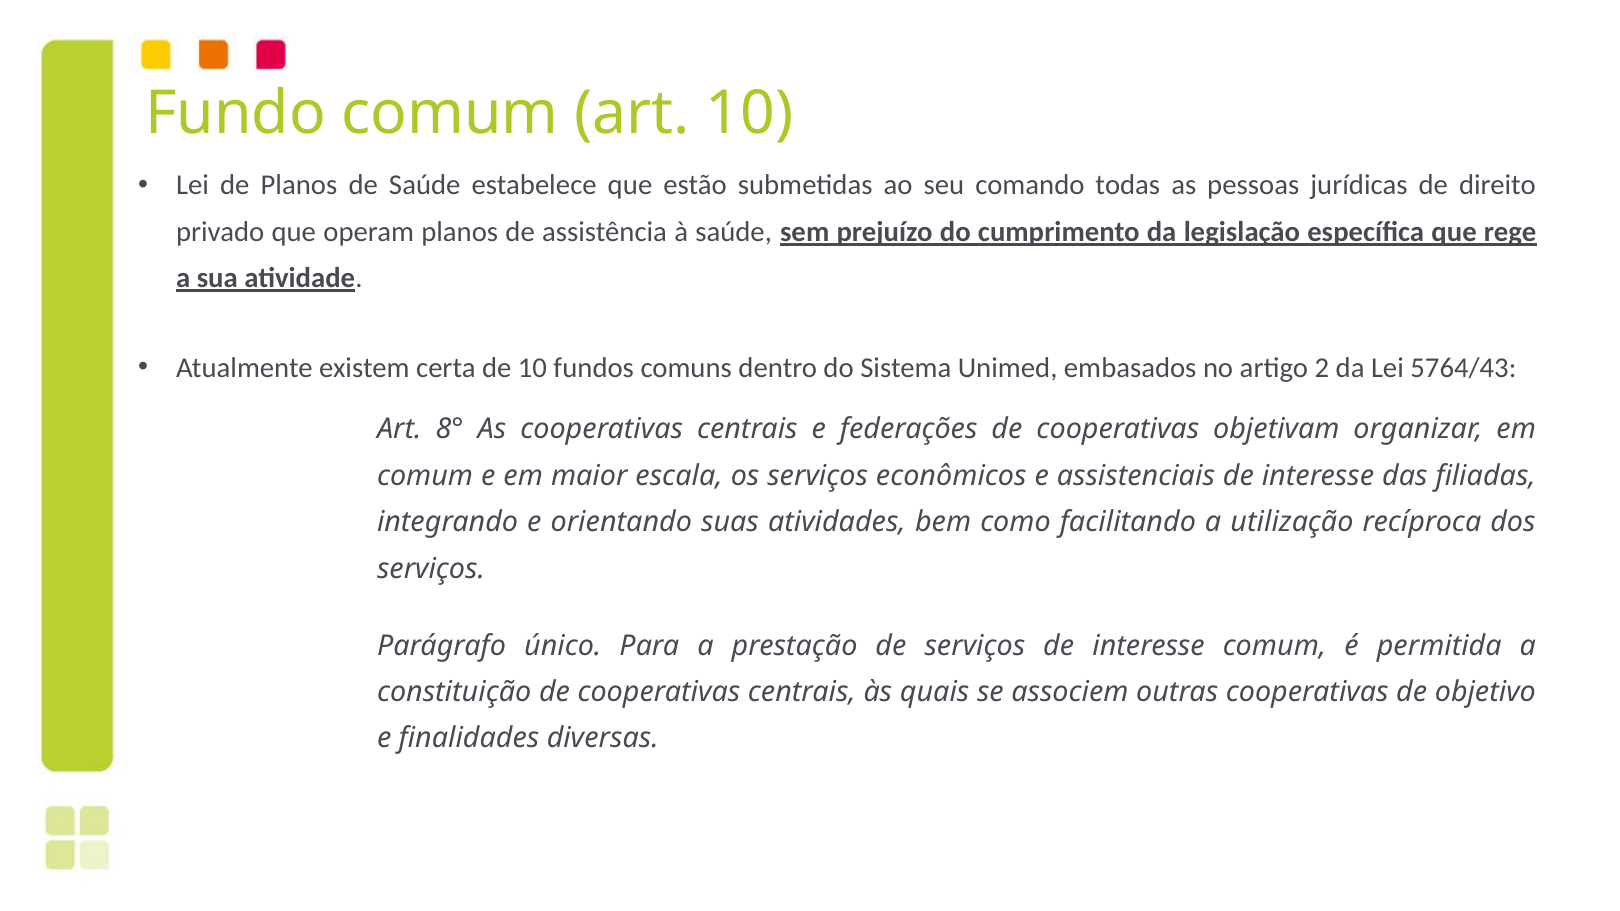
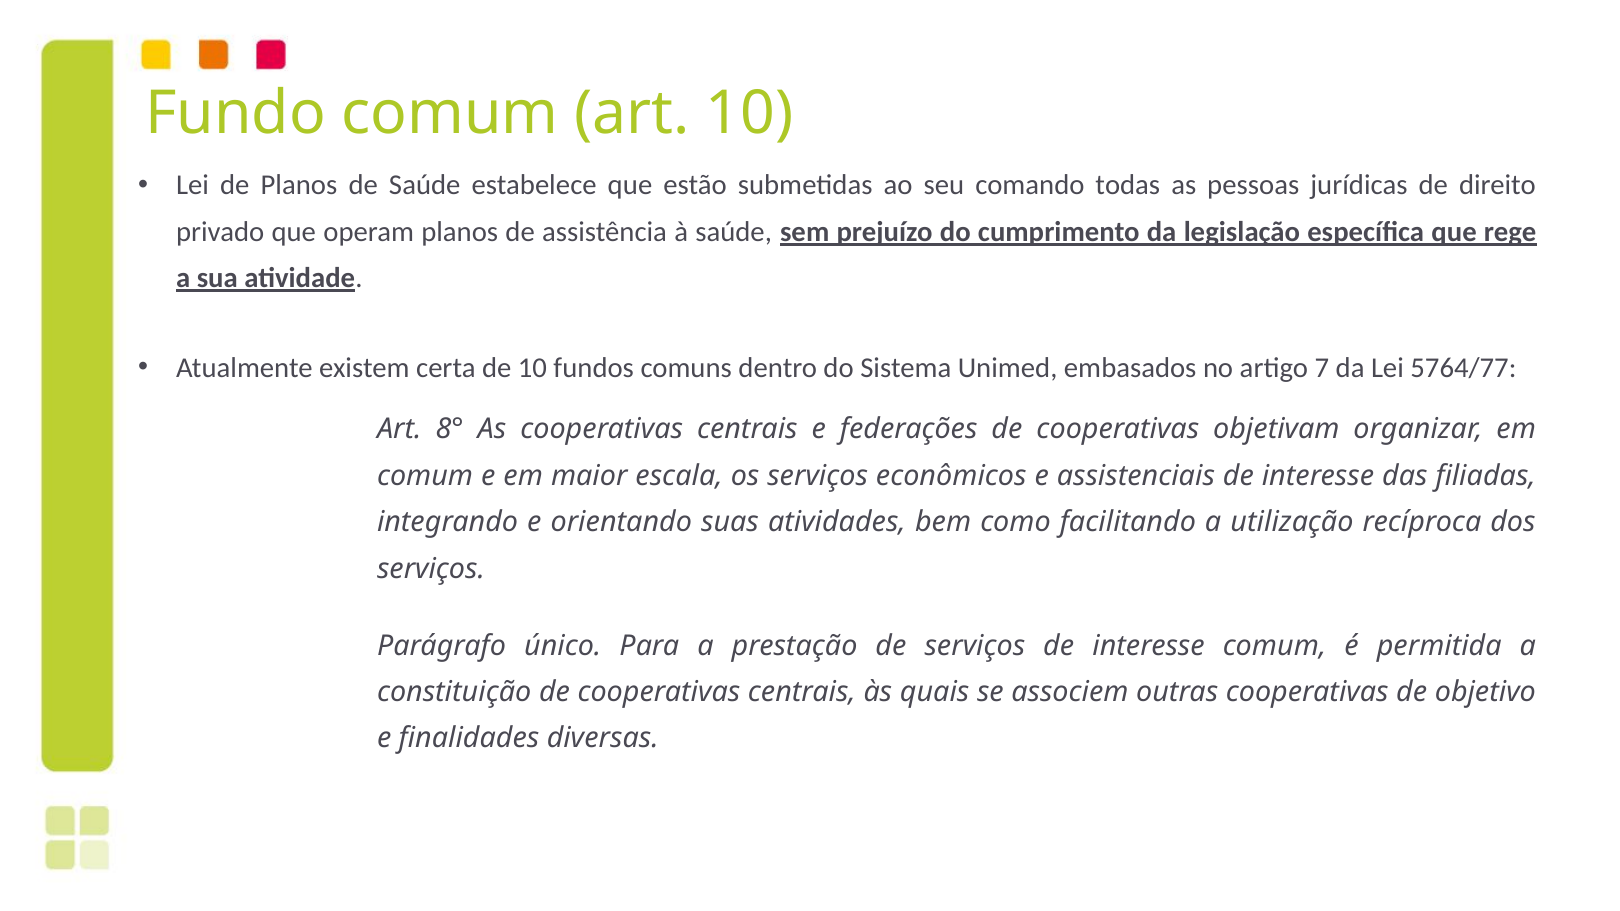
2: 2 -> 7
5764/43: 5764/43 -> 5764/77
